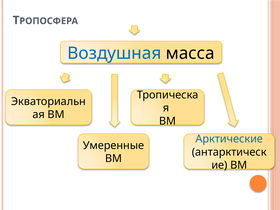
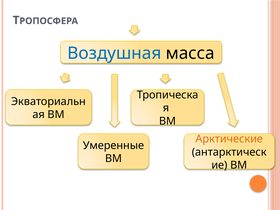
Арктические colour: blue -> orange
